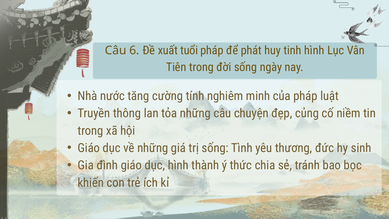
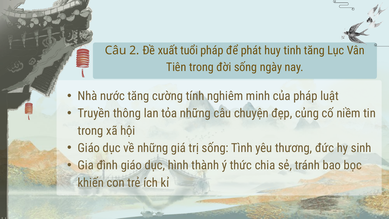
6: 6 -> 2
tinh hình: hình -> tăng
